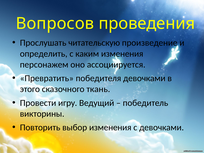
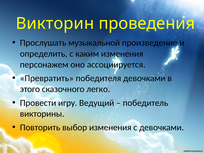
Вопросов: Вопросов -> Викторин
читательскую: читательскую -> музыкальной
ткань: ткань -> легко
